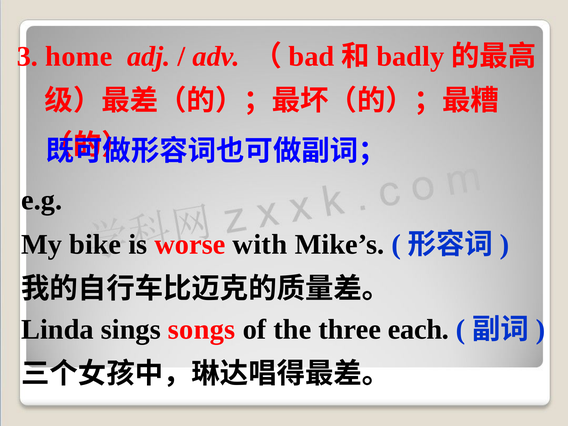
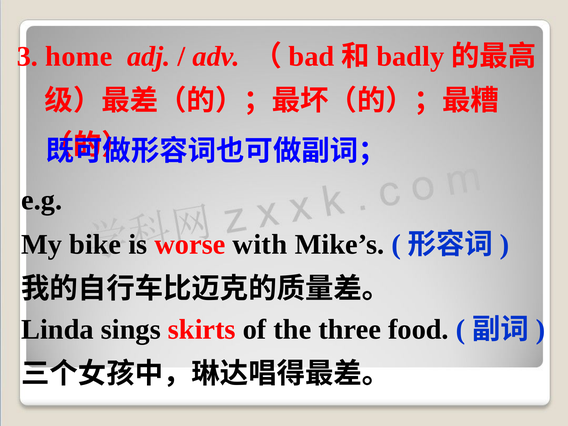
songs: songs -> skirts
each: each -> food
